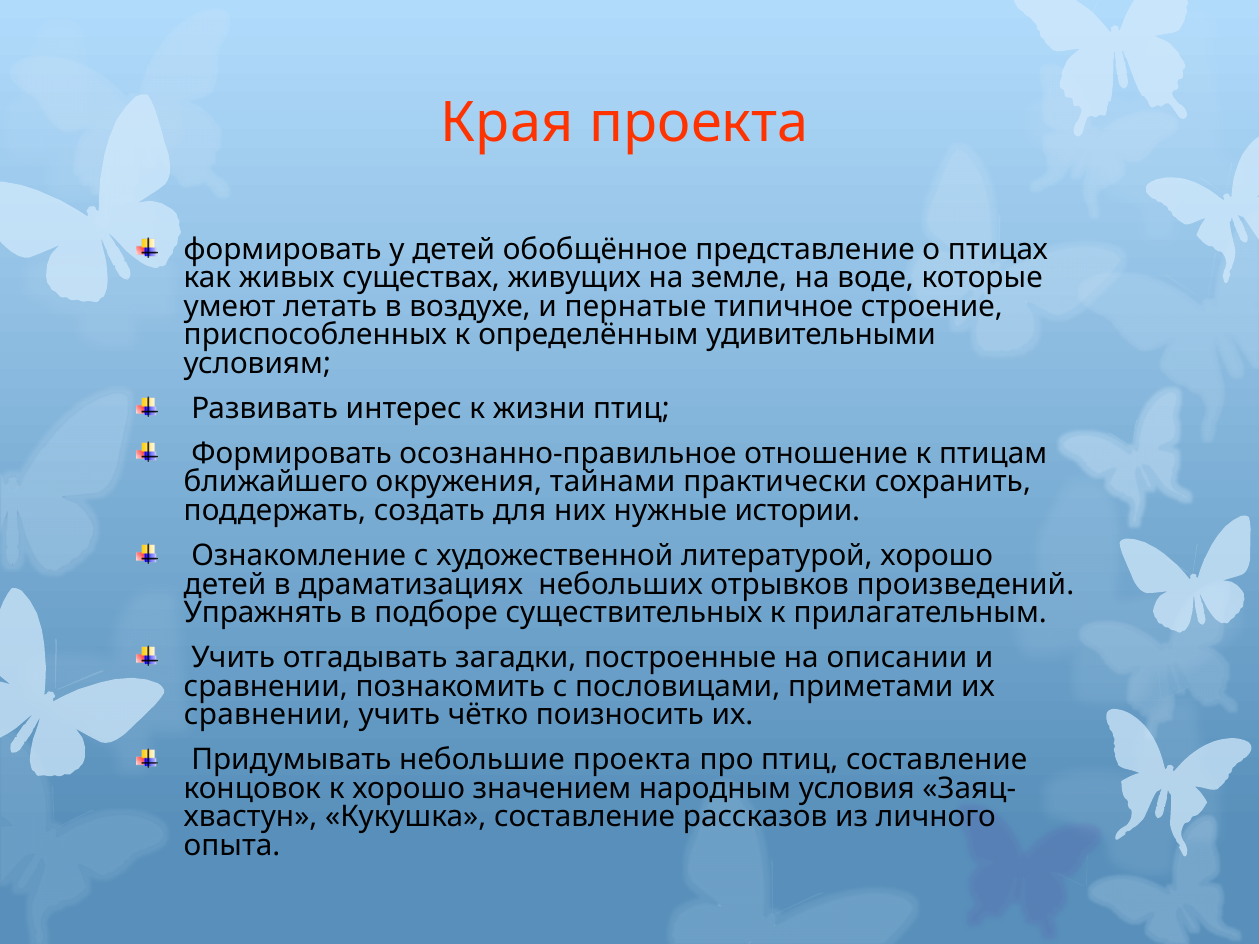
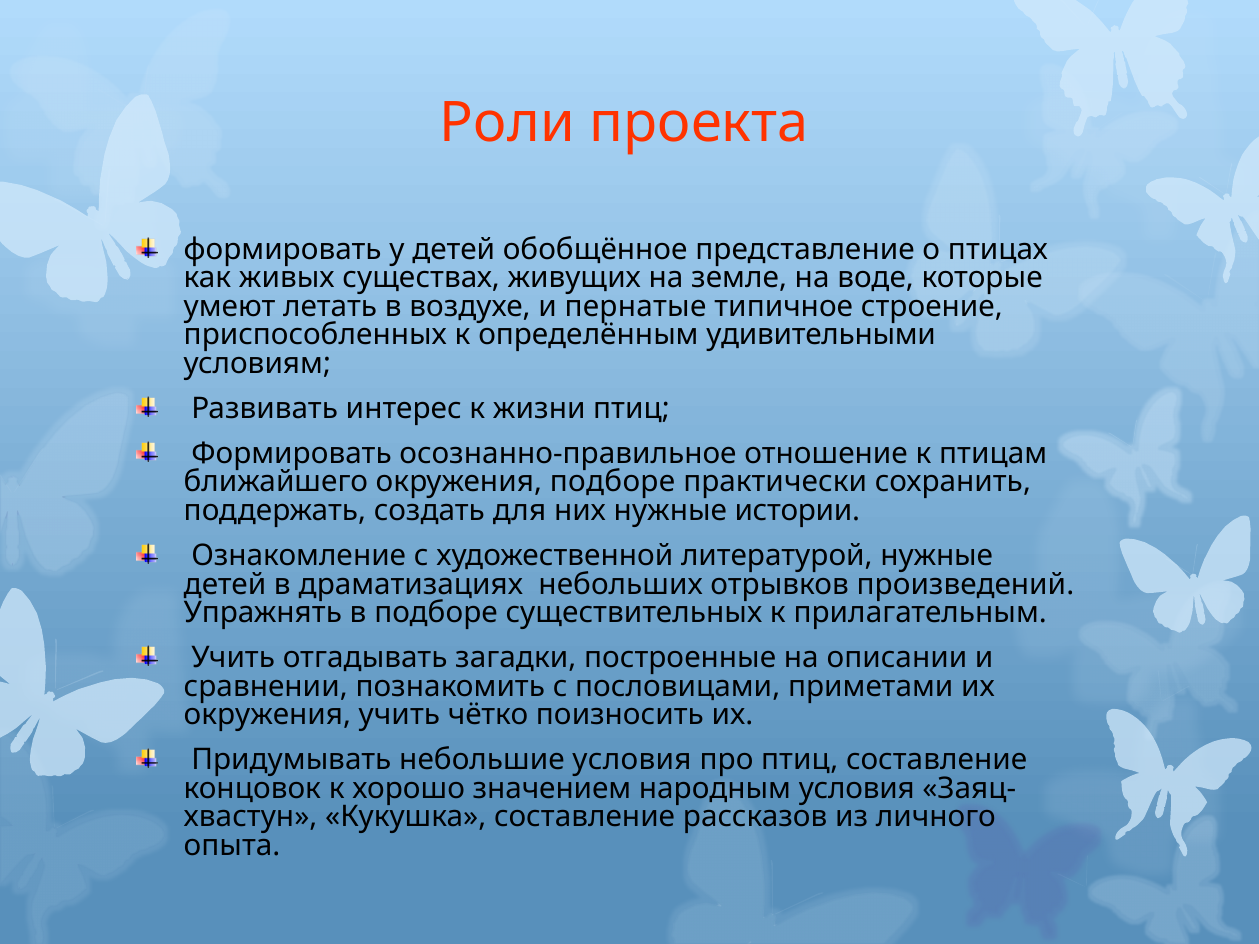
Края: Края -> Роли
окружения тайнами: тайнами -> подборе
литературой хорошо: хорошо -> нужные
сравнении at (267, 715): сравнении -> окружения
небольшие проекта: проекта -> условия
